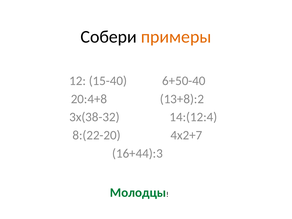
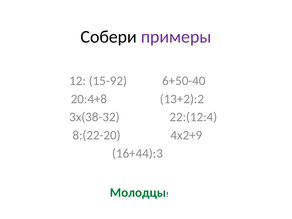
примеры colour: orange -> purple
15-40: 15-40 -> 15-92
13+8):2: 13+8):2 -> 13+2):2
14:(12:4: 14:(12:4 -> 22:(12:4
4х2+7: 4х2+7 -> 4х2+9
